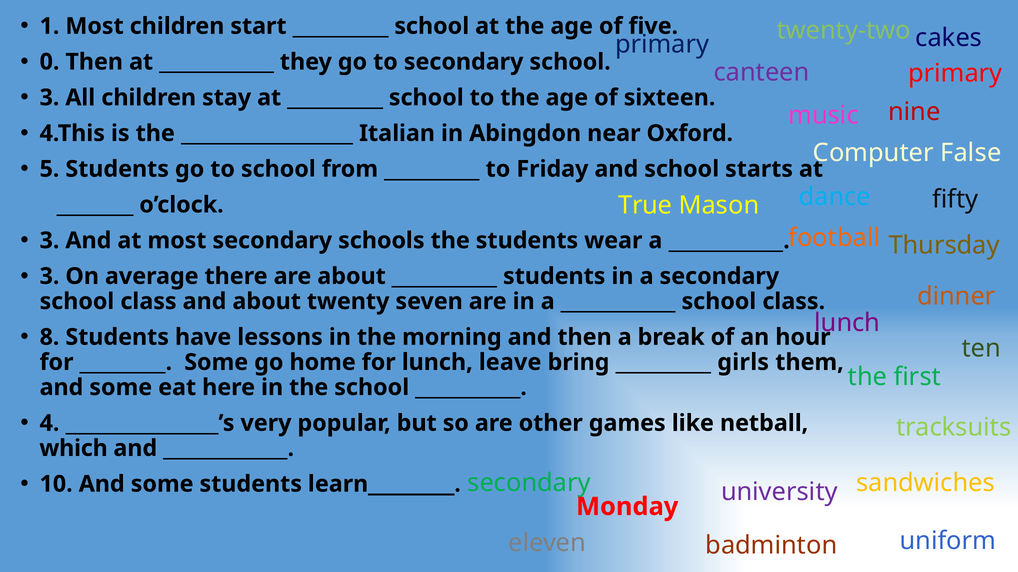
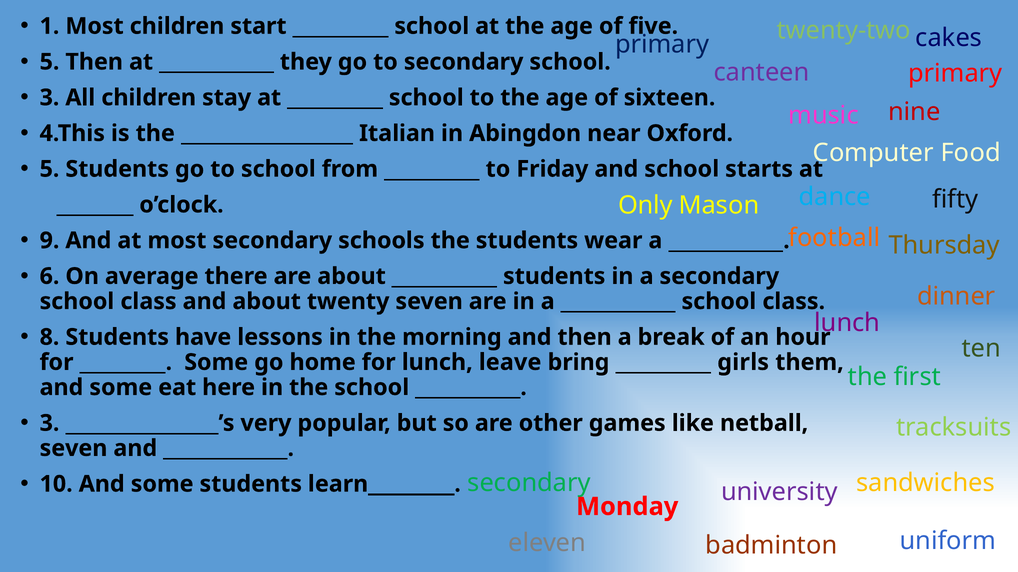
0 at (50, 62): 0 -> 5
False: False -> Food
True: True -> Only
3 at (50, 241): 3 -> 9
3 at (50, 277): 3 -> 6
4 at (50, 424): 4 -> 3
which at (74, 449): which -> seven
